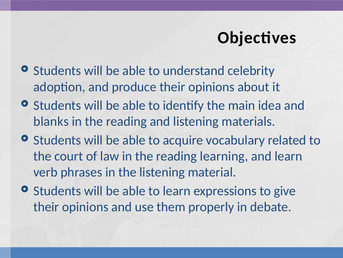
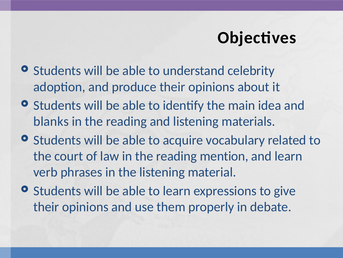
learning: learning -> mention
